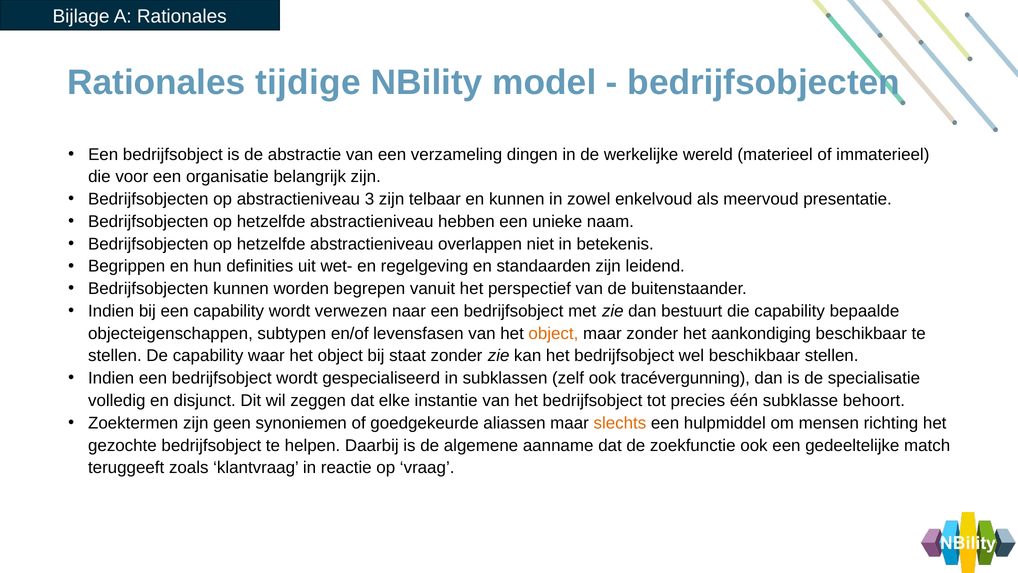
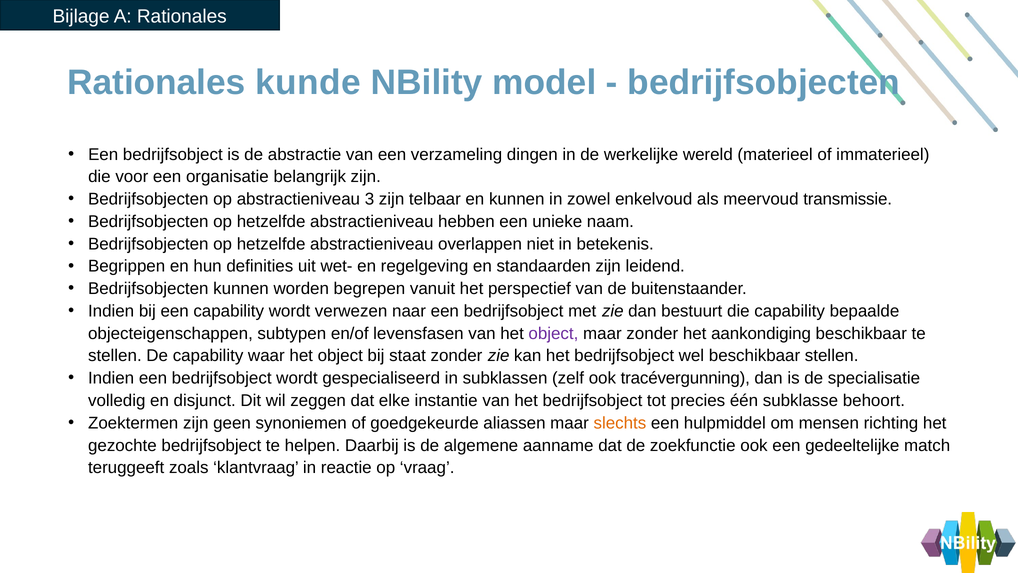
tijdige: tijdige -> kunde
presentatie: presentatie -> transmissie
object at (553, 333) colour: orange -> purple
